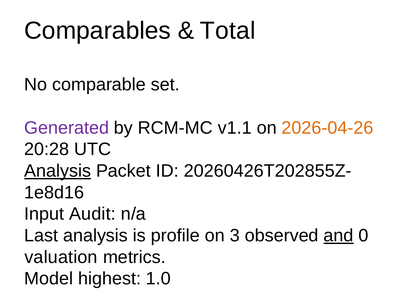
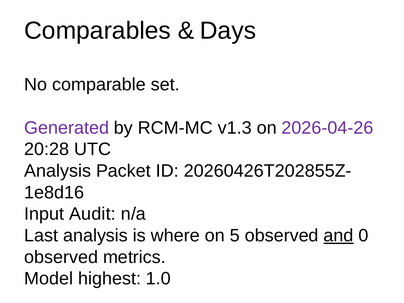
Total: Total -> Days
v1.1: v1.1 -> v1.3
2026-04-26 colour: orange -> purple
Analysis at (58, 171) underline: present -> none
profile: profile -> where
3: 3 -> 5
valuation at (61, 257): valuation -> observed
